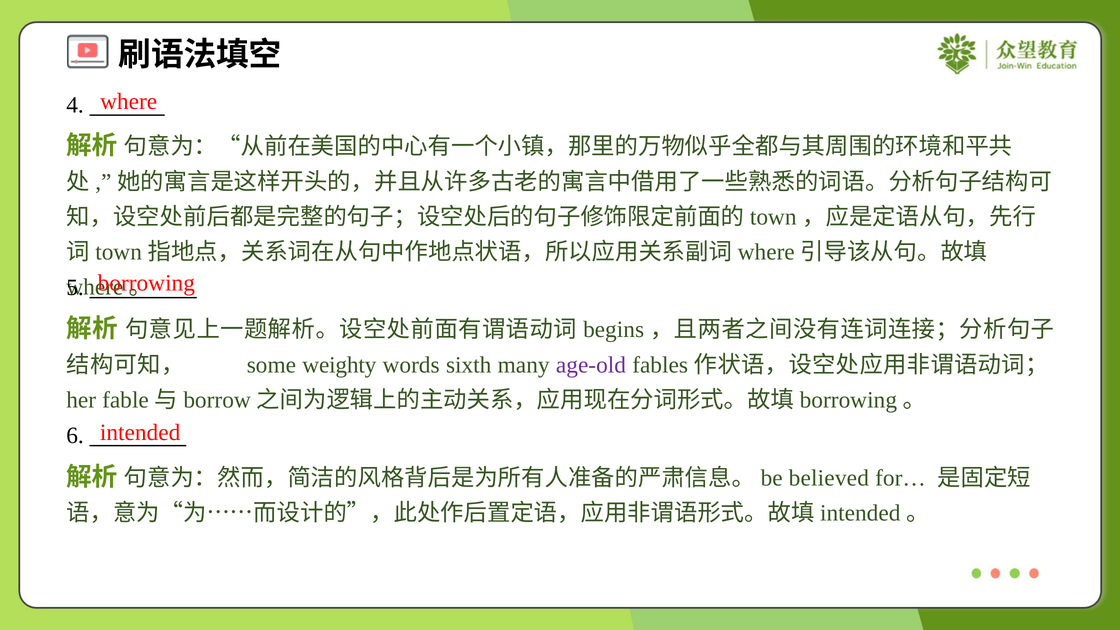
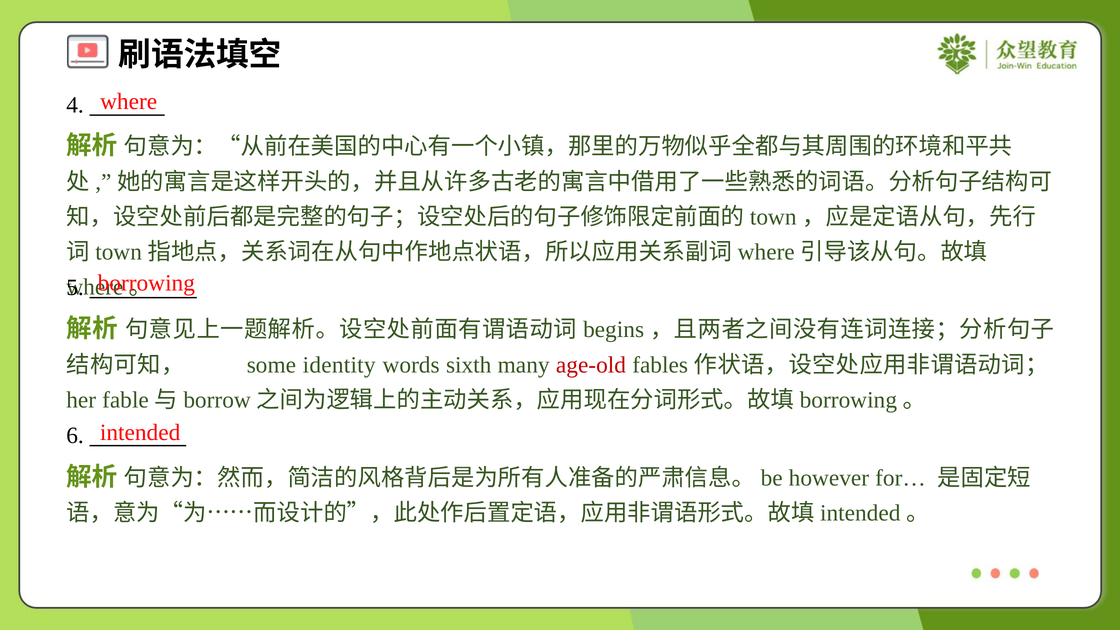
weighty: weighty -> identity
age-old colour: purple -> red
believed: believed -> however
